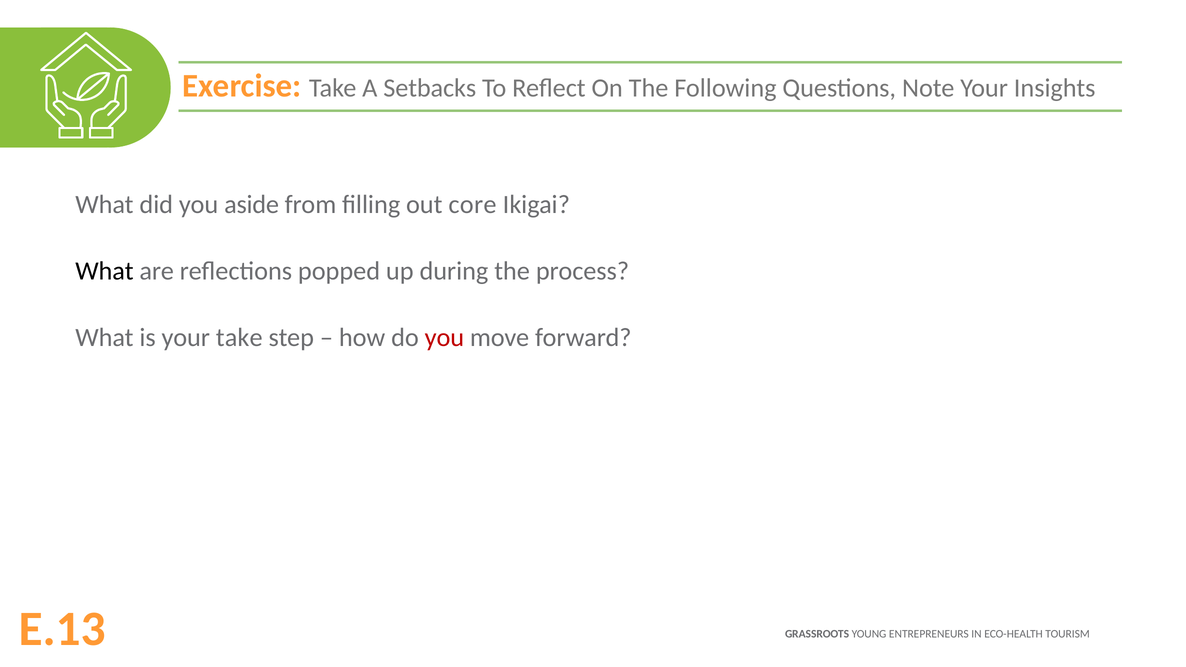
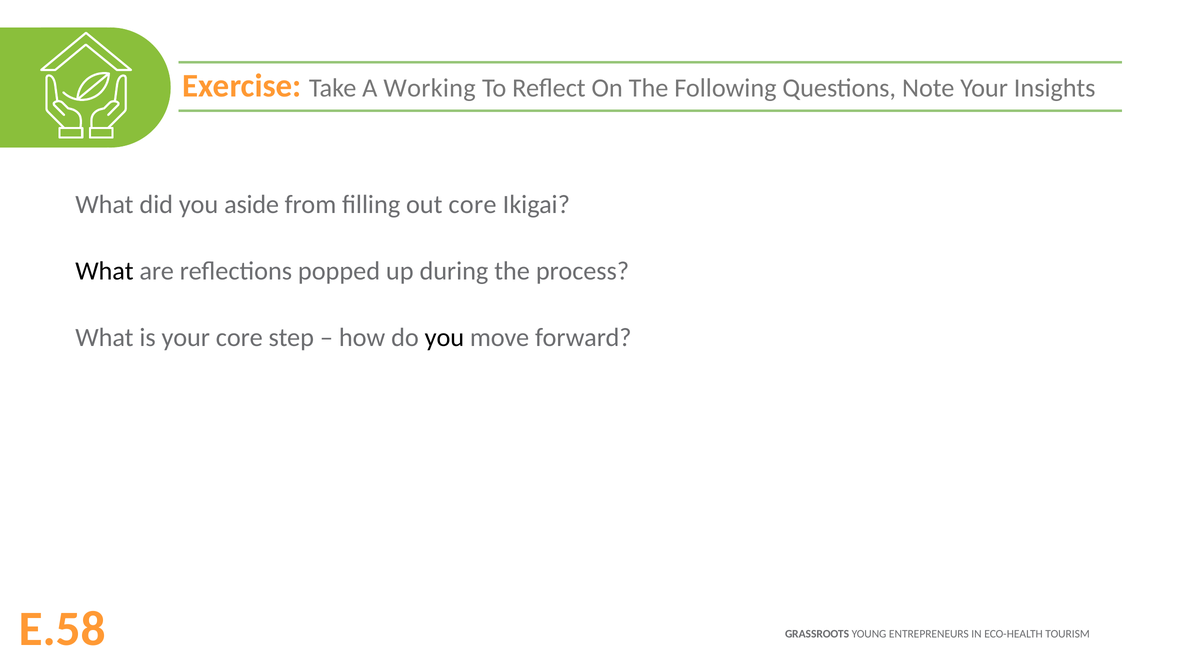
Setbacks: Setbacks -> Working
your take: take -> core
you at (444, 337) colour: red -> black
E.13: E.13 -> E.58
